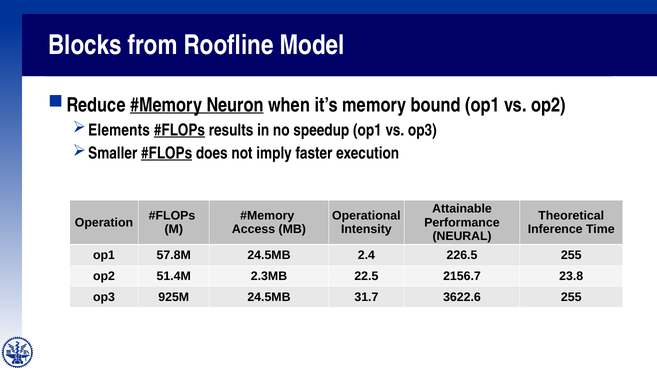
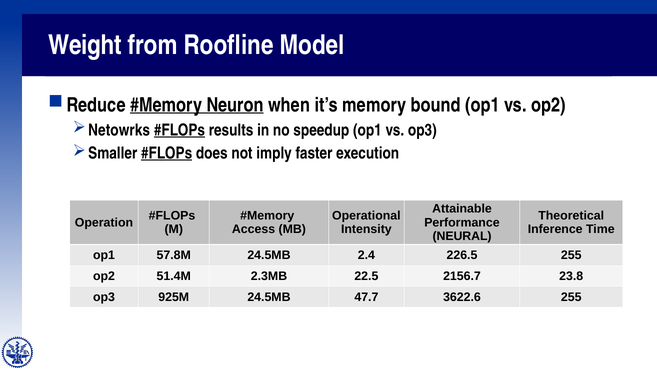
Blocks: Blocks -> Weight
Elements: Elements -> Netowrks
31.7: 31.7 -> 47.7
